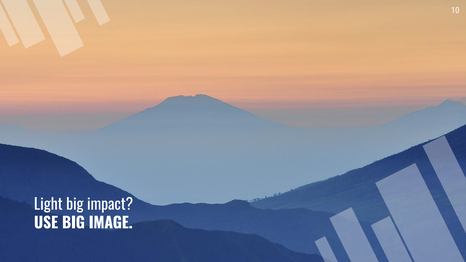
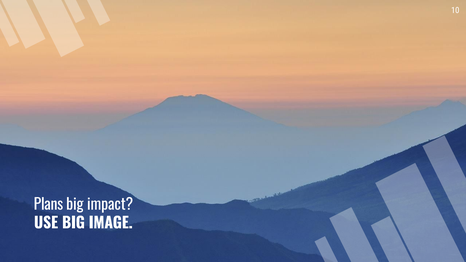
Light: Light -> Plans
